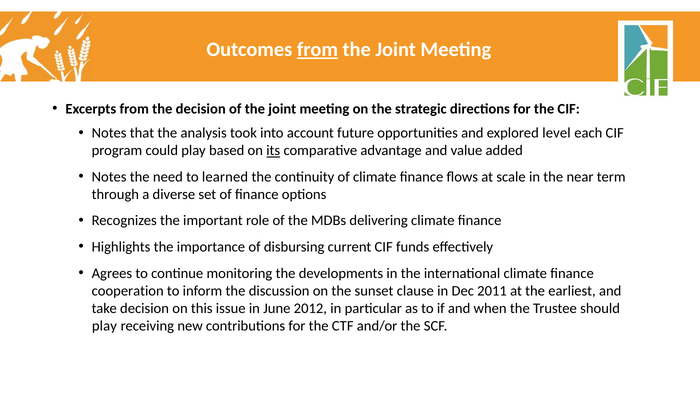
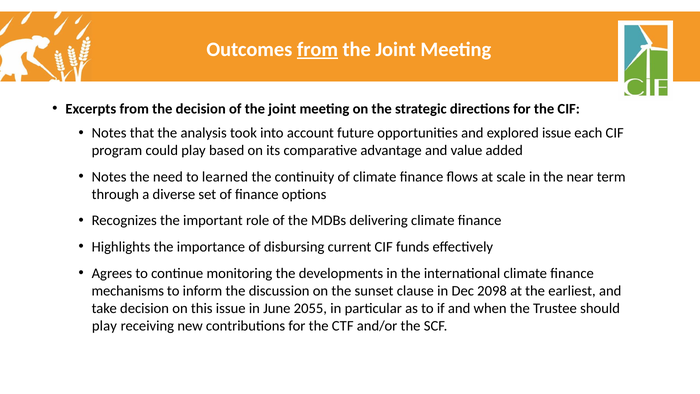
explored level: level -> issue
its underline: present -> none
cooperation: cooperation -> mechanisms
2011: 2011 -> 2098
2012: 2012 -> 2055
